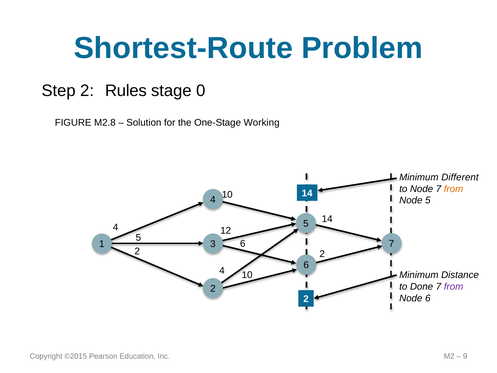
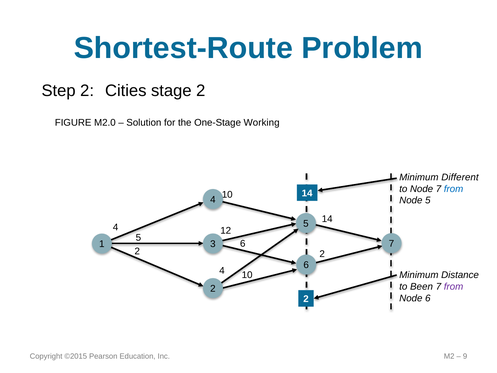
Rules: Rules -> Cities
stage 0: 0 -> 2
M2.8: M2.8 -> M2.0
from at (454, 189) colour: orange -> blue
Done: Done -> Been
